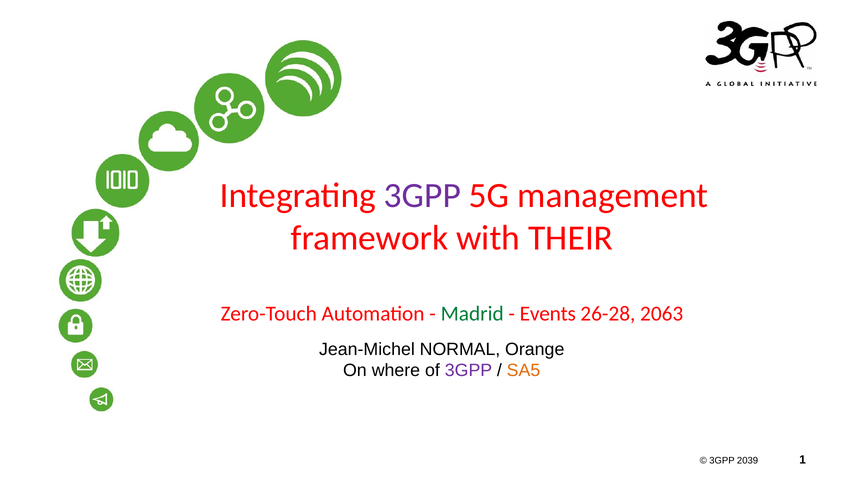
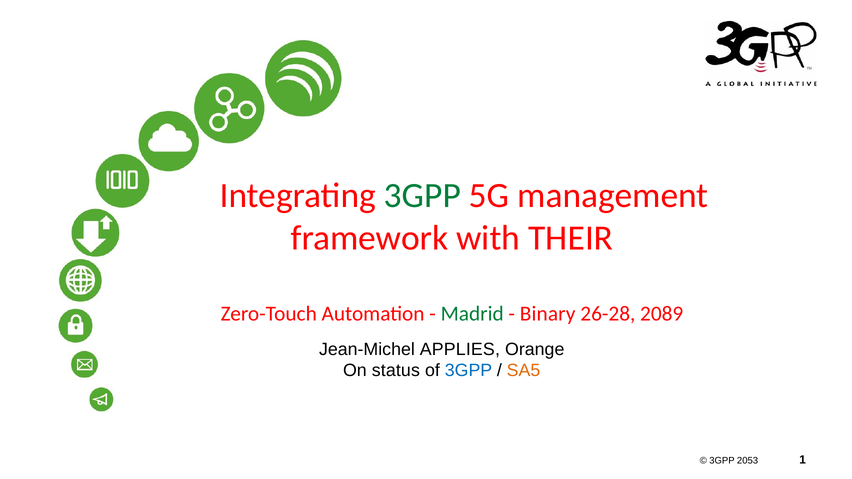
3GPP at (422, 196) colour: purple -> green
Events: Events -> Binary
2063: 2063 -> 2089
NORMAL: NORMAL -> APPLIES
where: where -> status
3GPP at (469, 370) colour: purple -> blue
2039: 2039 -> 2053
